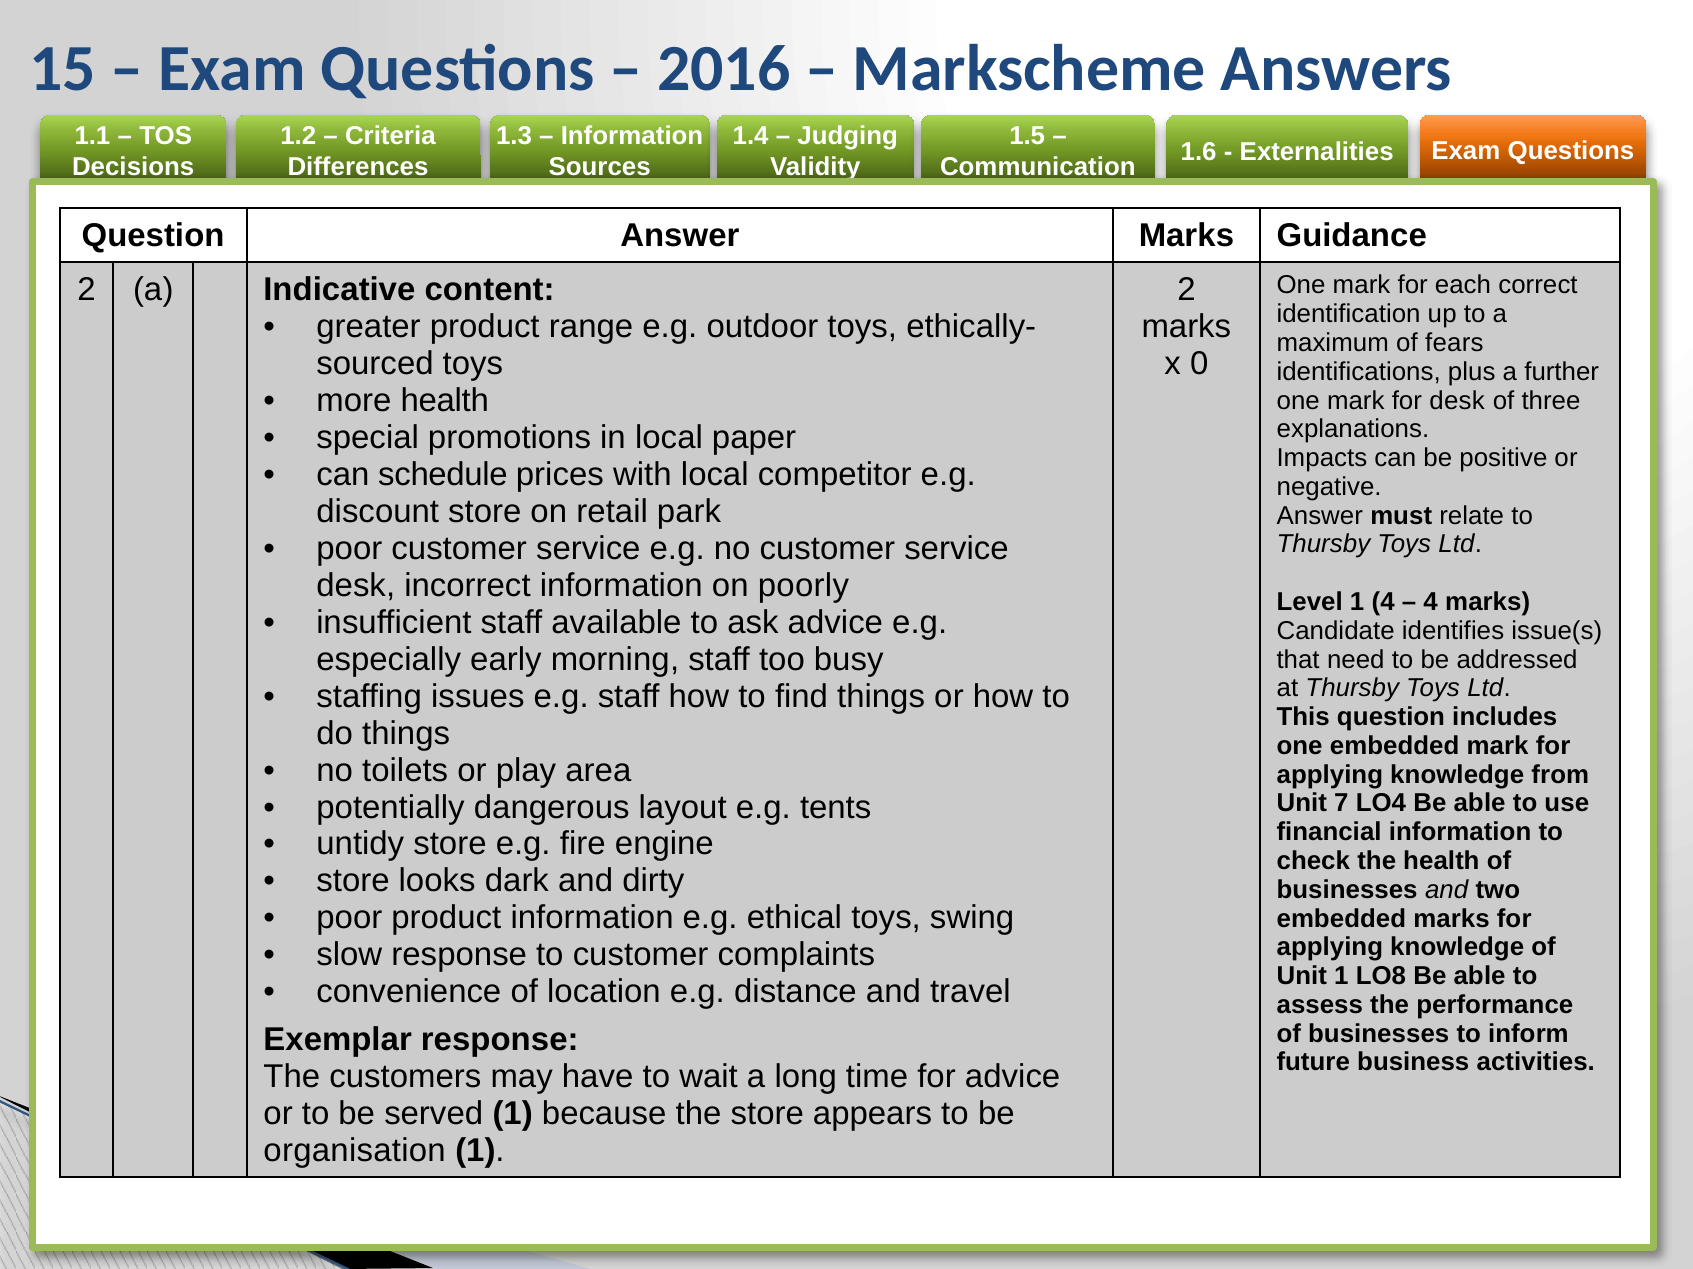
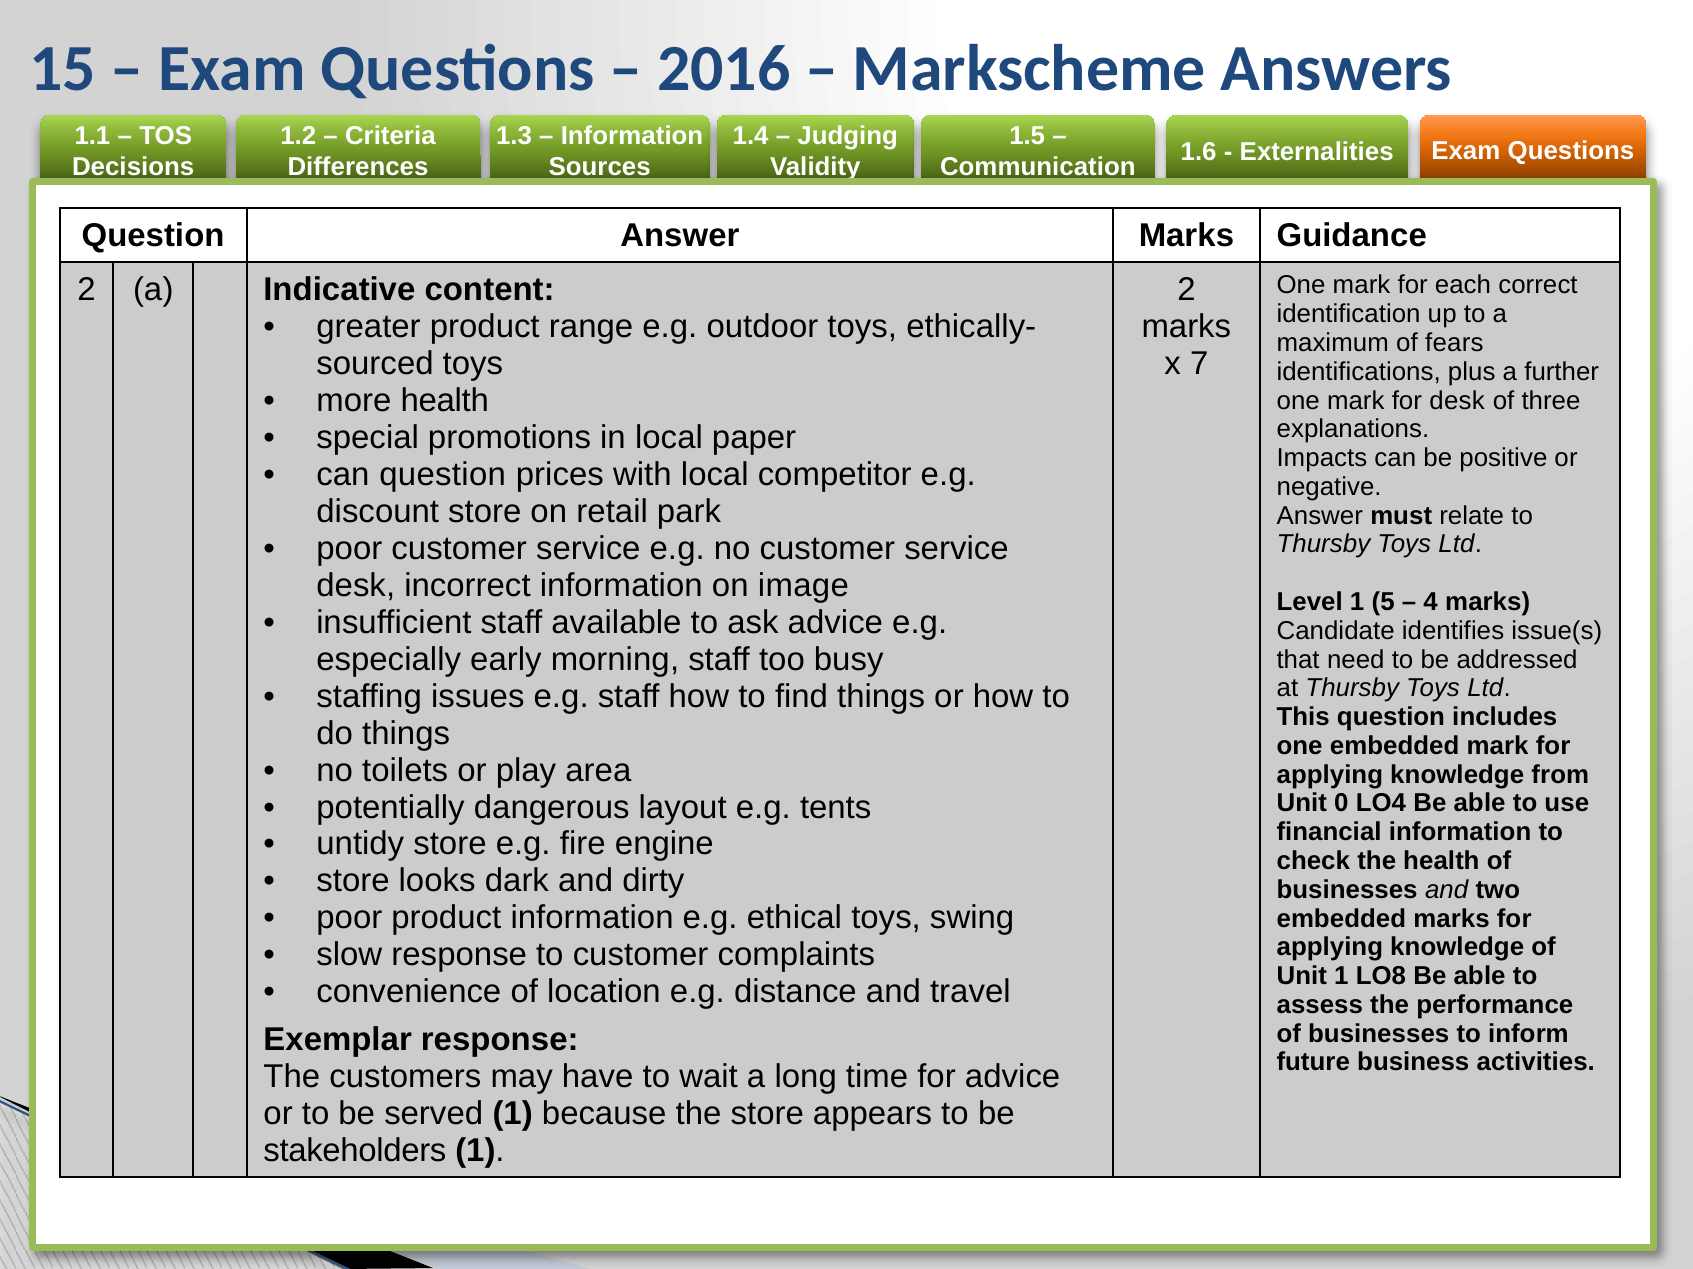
0: 0 -> 7
can schedule: schedule -> question
poorly: poorly -> image
1 4: 4 -> 5
7: 7 -> 0
organisation: organisation -> stakeholders
